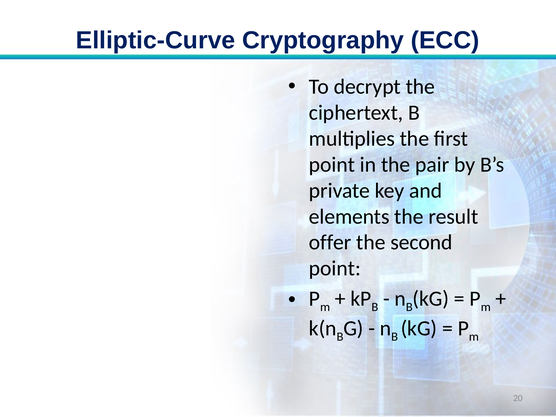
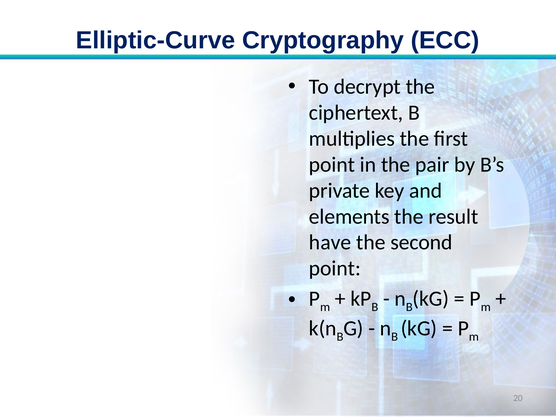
offer: offer -> have
